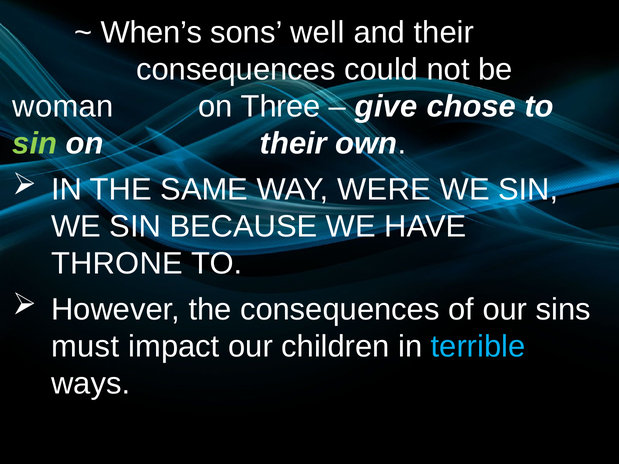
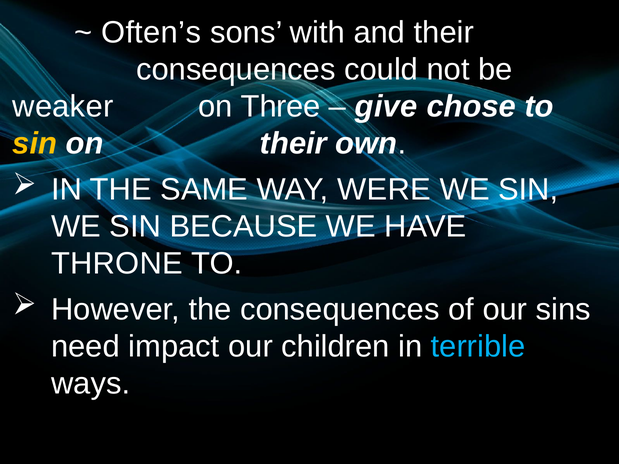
When’s: When’s -> Often’s
well: well -> with
woman: woman -> weaker
sin at (35, 144) colour: light green -> yellow
must: must -> need
